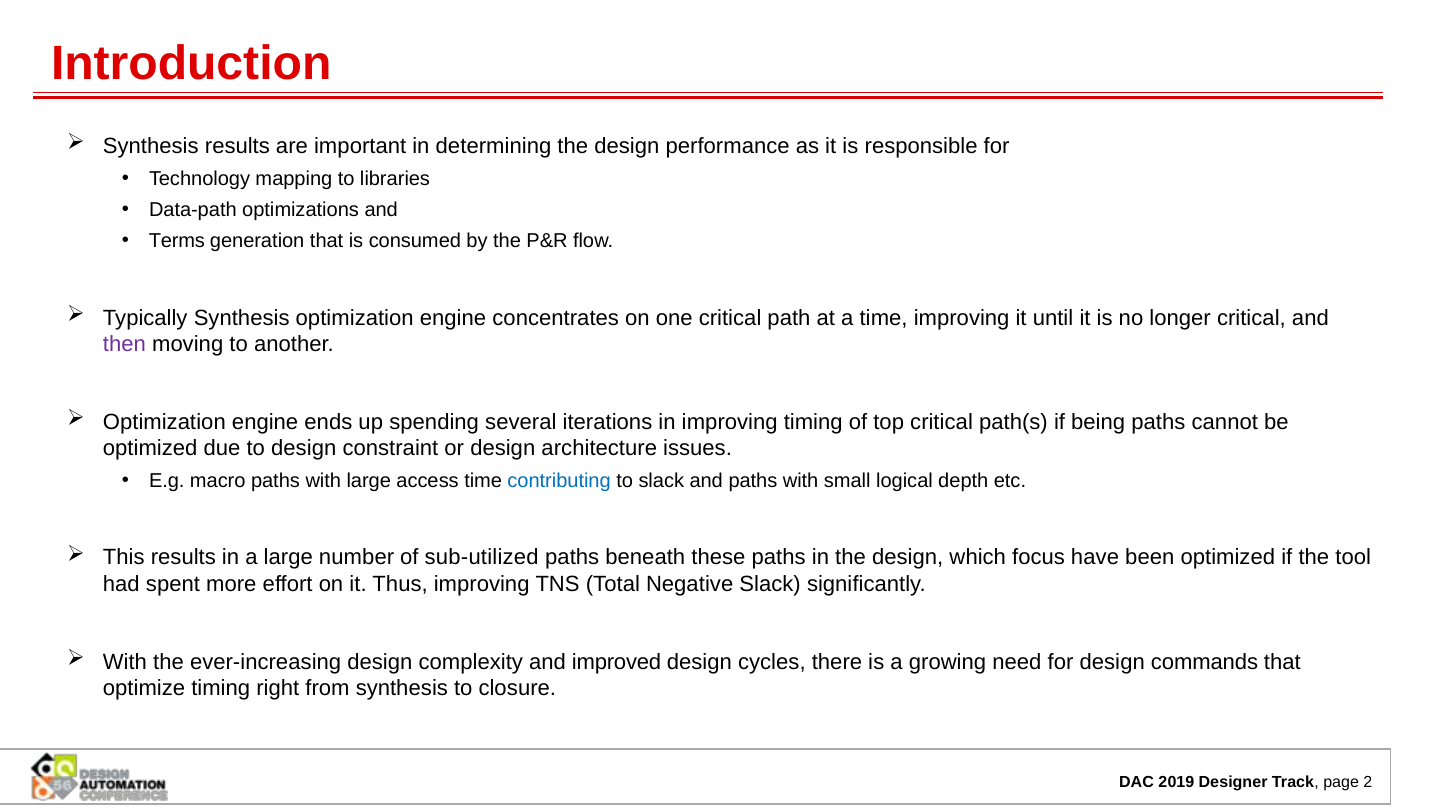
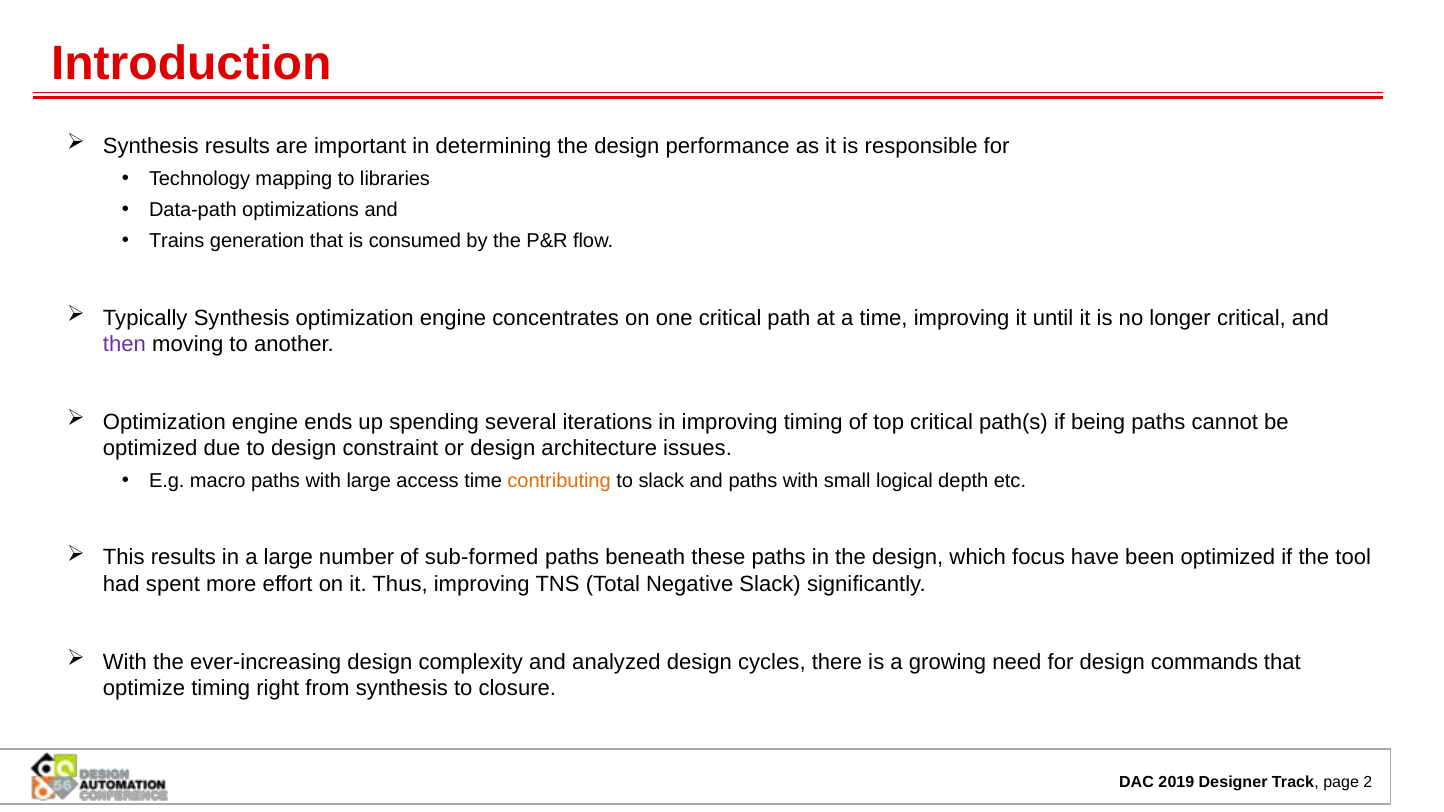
Terms: Terms -> Trains
contributing colour: blue -> orange
sub-utilized: sub-utilized -> sub-formed
improved: improved -> analyzed
